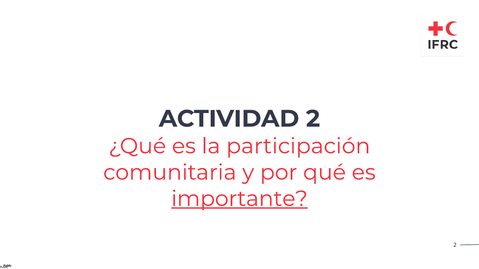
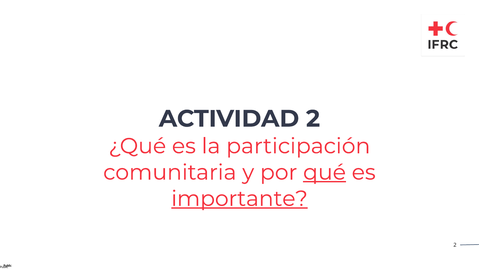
qué underline: none -> present
